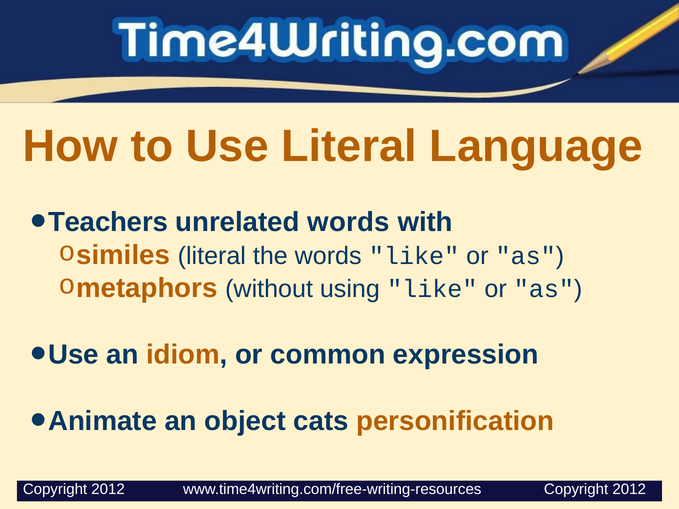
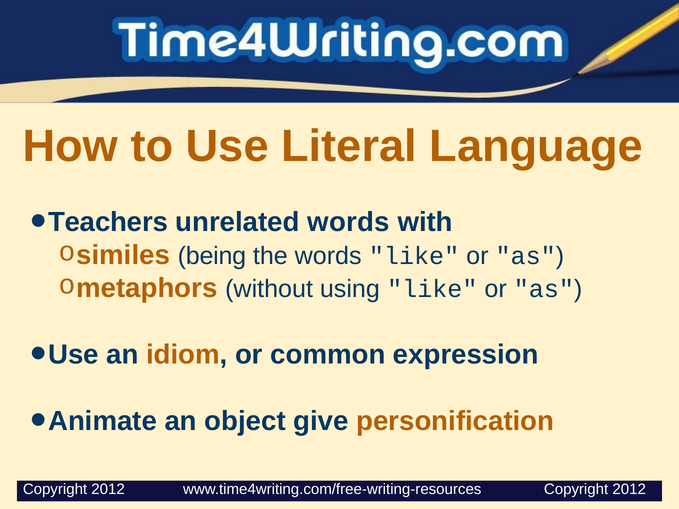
literal at (212, 256): literal -> being
cats: cats -> give
